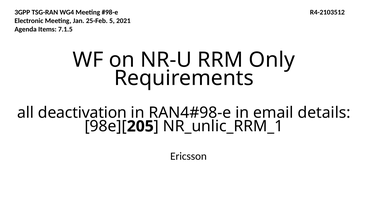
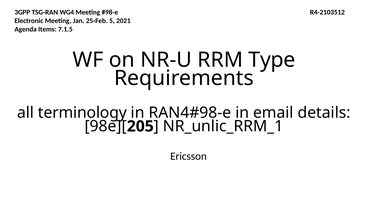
Only: Only -> Type
deactivation: deactivation -> terminology
